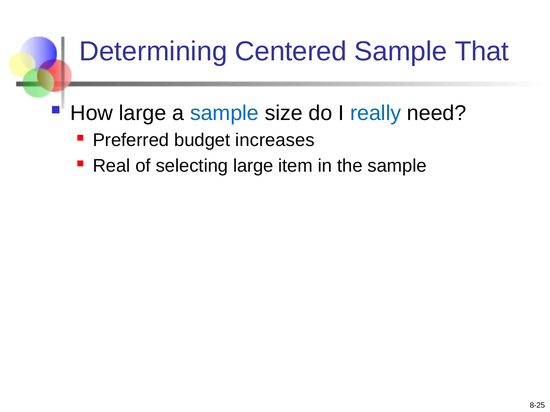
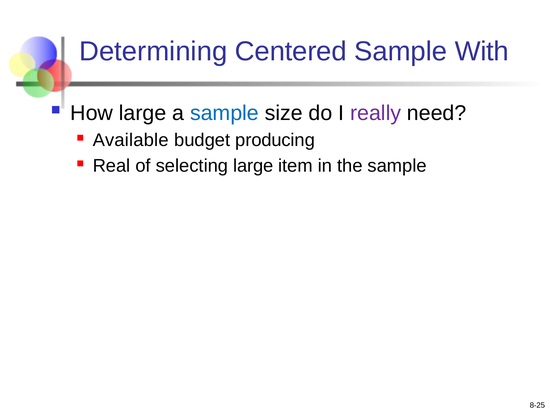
That: That -> With
really colour: blue -> purple
Preferred: Preferred -> Available
increases: increases -> producing
